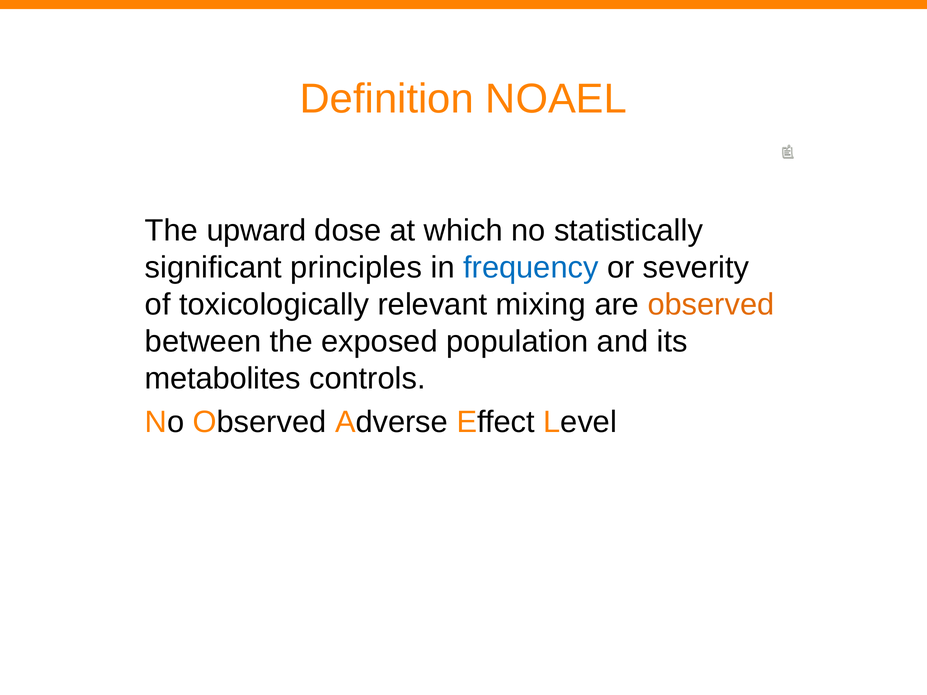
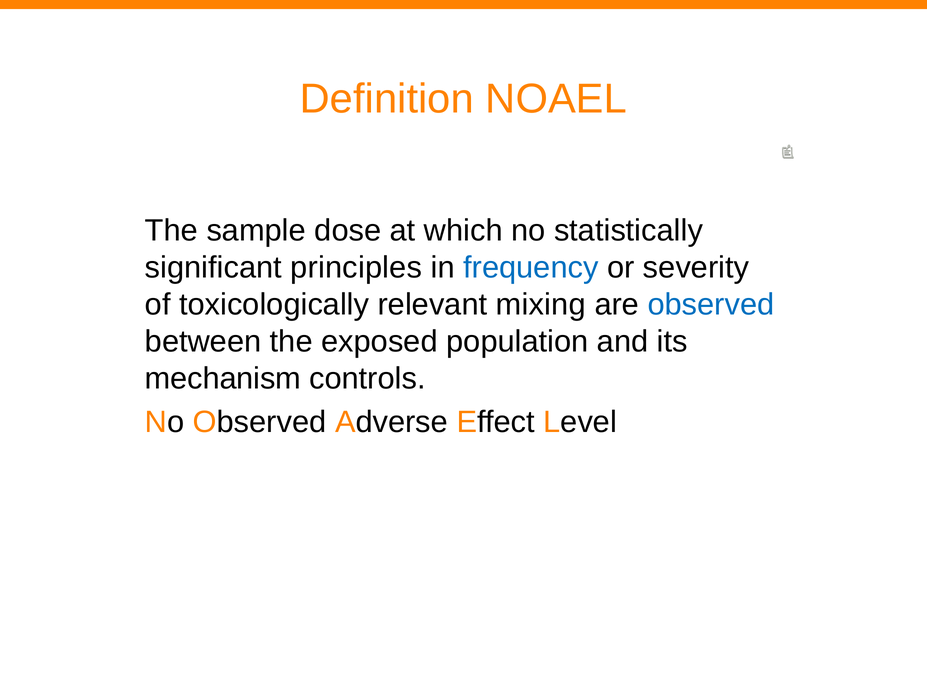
upward: upward -> sample
observed at (711, 305) colour: orange -> blue
metabolites: metabolites -> mechanism
